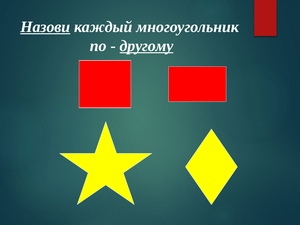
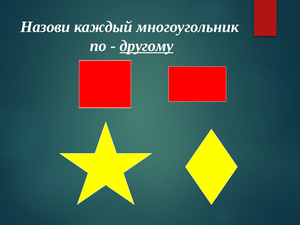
Назови underline: present -> none
